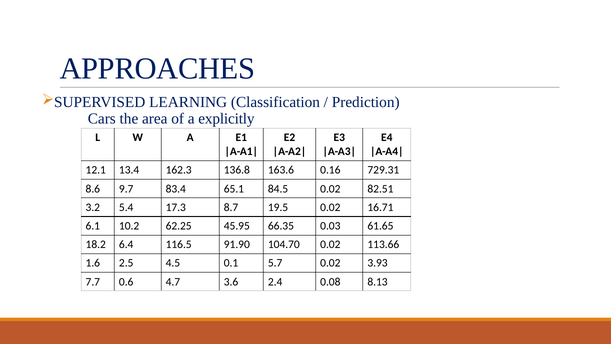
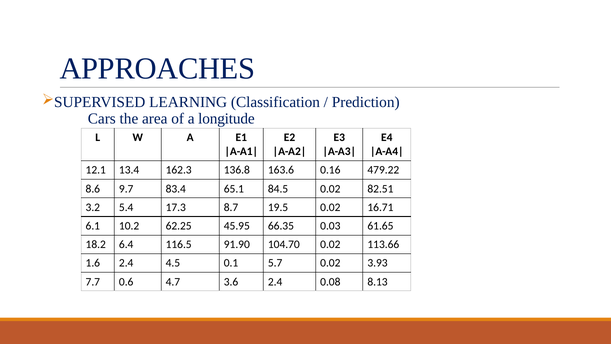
explicitly: explicitly -> longitude
729.31: 729.31 -> 479.22
1.6 2.5: 2.5 -> 2.4
